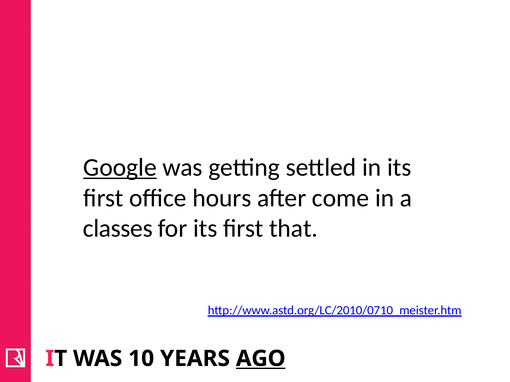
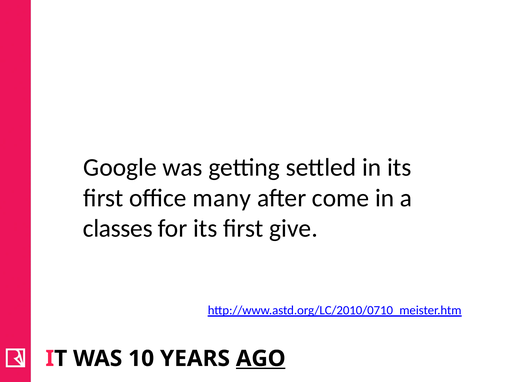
Google underline: present -> none
hours: hours -> many
that: that -> give
